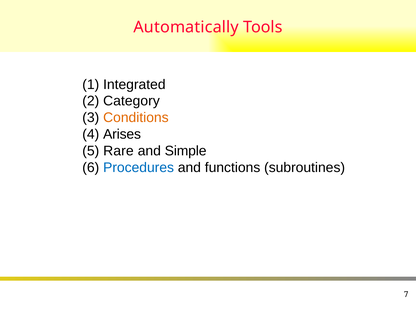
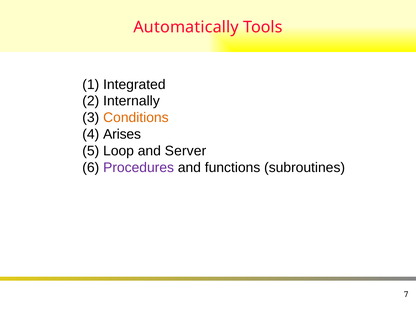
Category: Category -> Internally
Rare: Rare -> Loop
Simple: Simple -> Server
Procedures colour: blue -> purple
